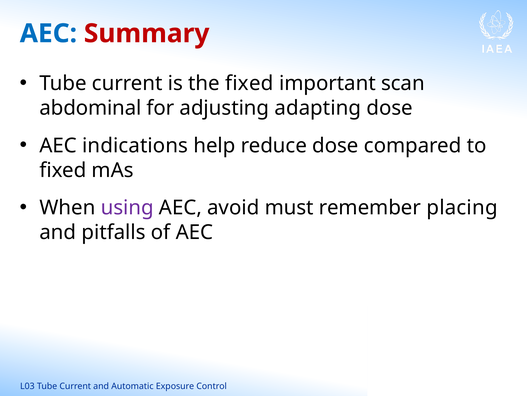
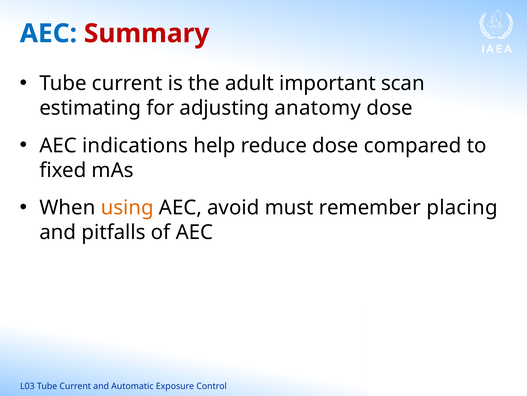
the fixed: fixed -> adult
abdominal: abdominal -> estimating
adapting: adapting -> anatomy
using colour: purple -> orange
